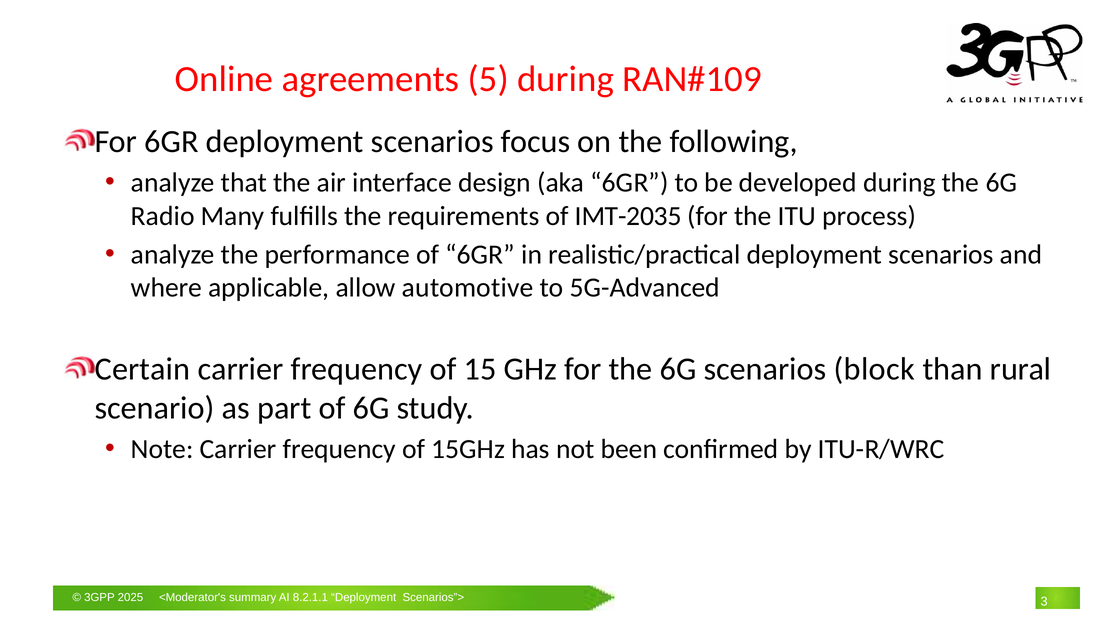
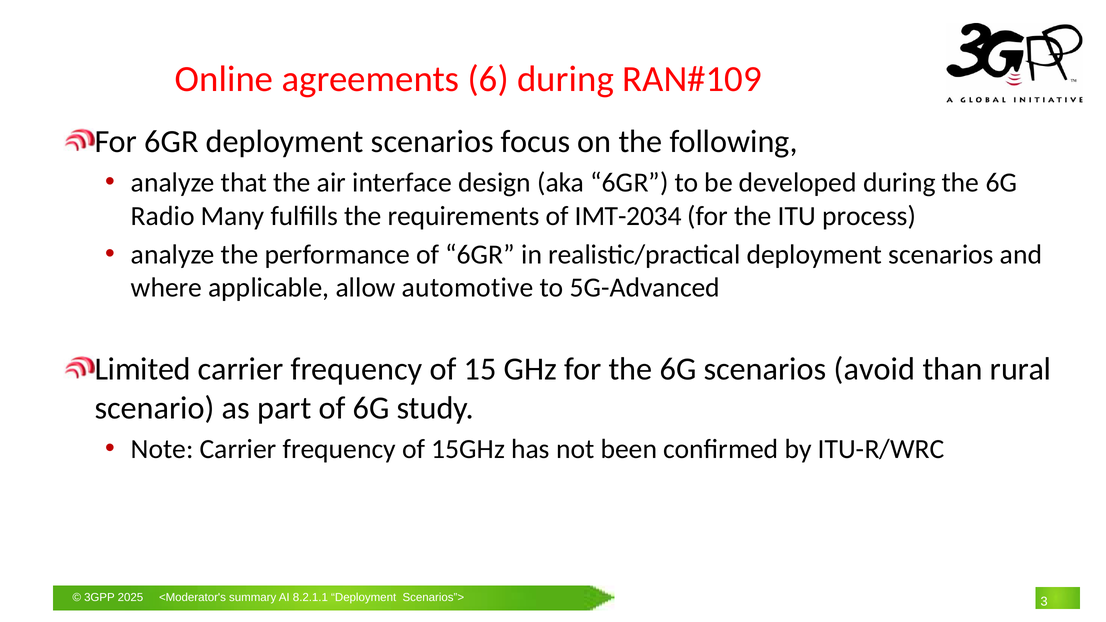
5: 5 -> 6
IMT-2035: IMT-2035 -> IMT-2034
Certain: Certain -> Limited
block: block -> avoid
